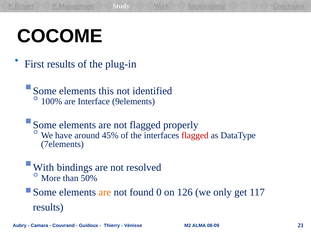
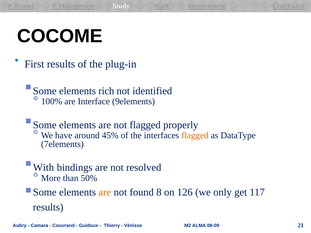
this: this -> rich
flagged at (195, 136) colour: red -> orange
0: 0 -> 8
